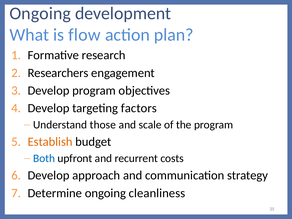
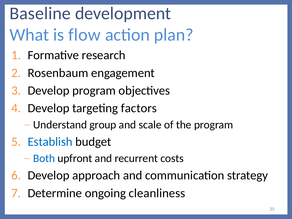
Ongoing at (40, 13): Ongoing -> Baseline
Researchers: Researchers -> Rosenbaum
those: those -> group
Establish colour: orange -> blue
